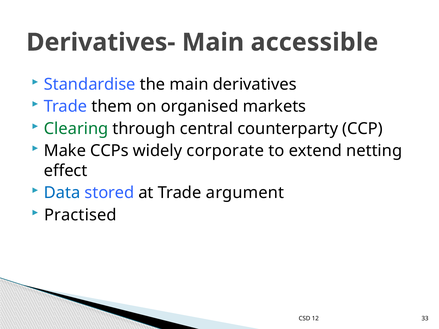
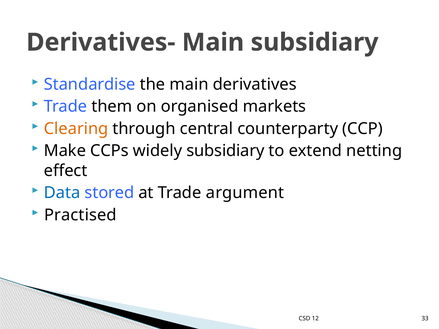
Main accessible: accessible -> subsidiary
Clearing colour: green -> orange
widely corporate: corporate -> subsidiary
